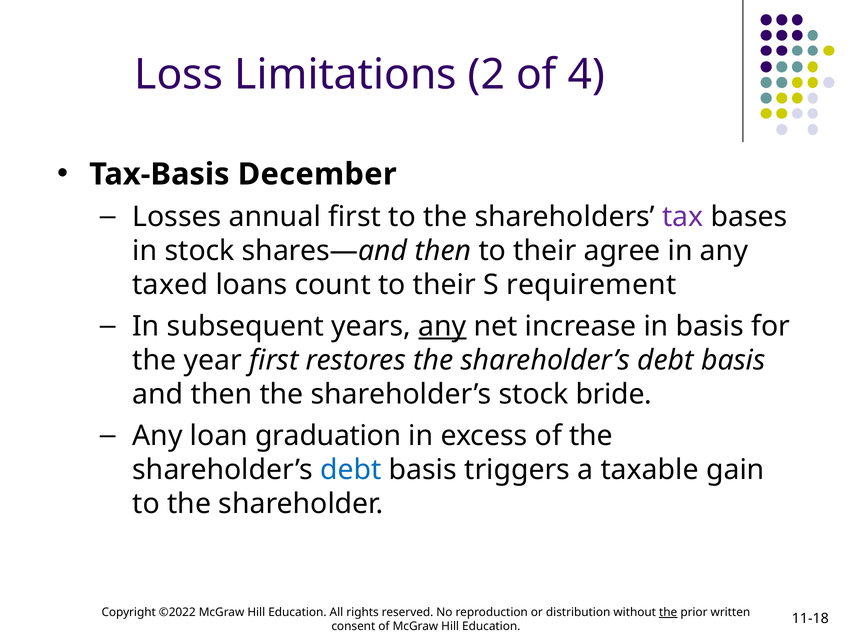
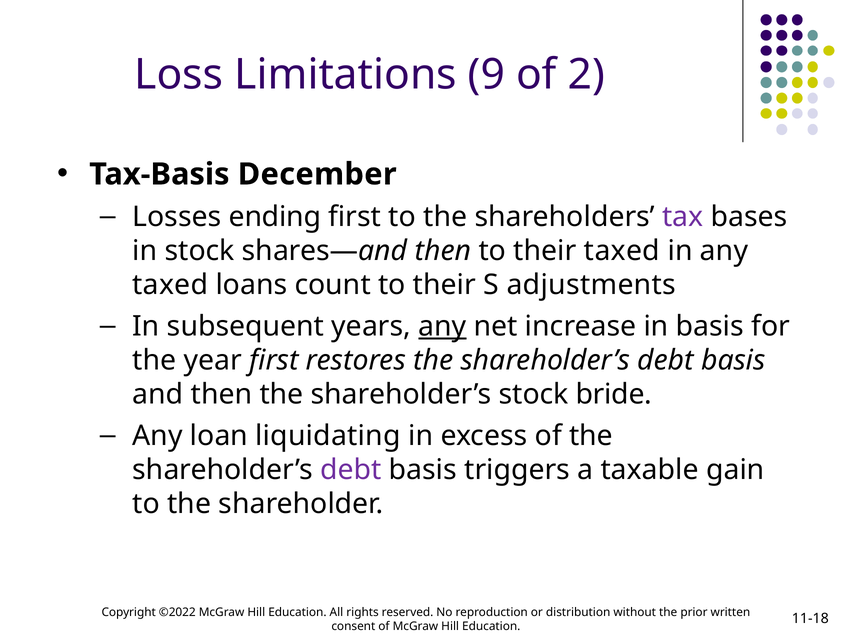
2: 2 -> 9
4: 4 -> 2
annual: annual -> ending
their agree: agree -> taxed
requirement: requirement -> adjustments
graduation: graduation -> liquidating
debt at (351, 470) colour: blue -> purple
the at (668, 612) underline: present -> none
